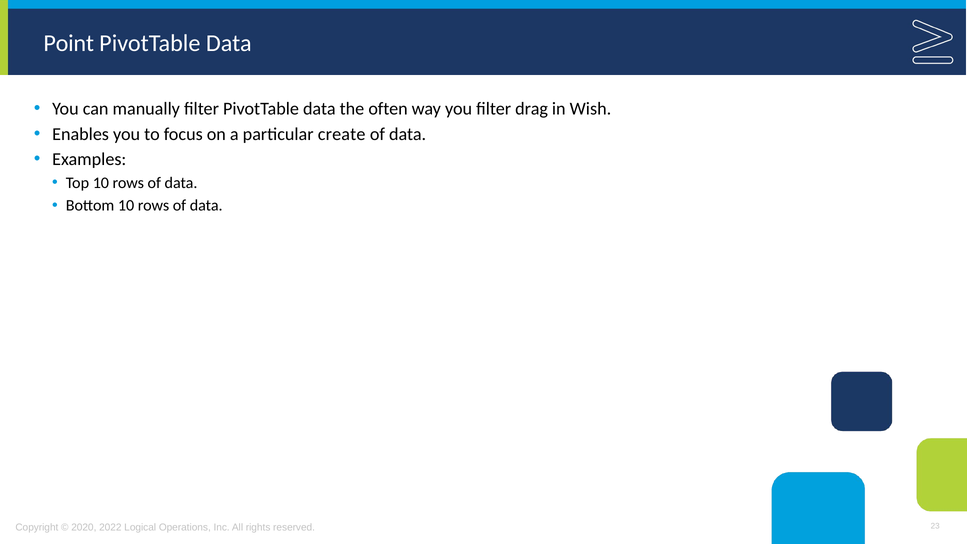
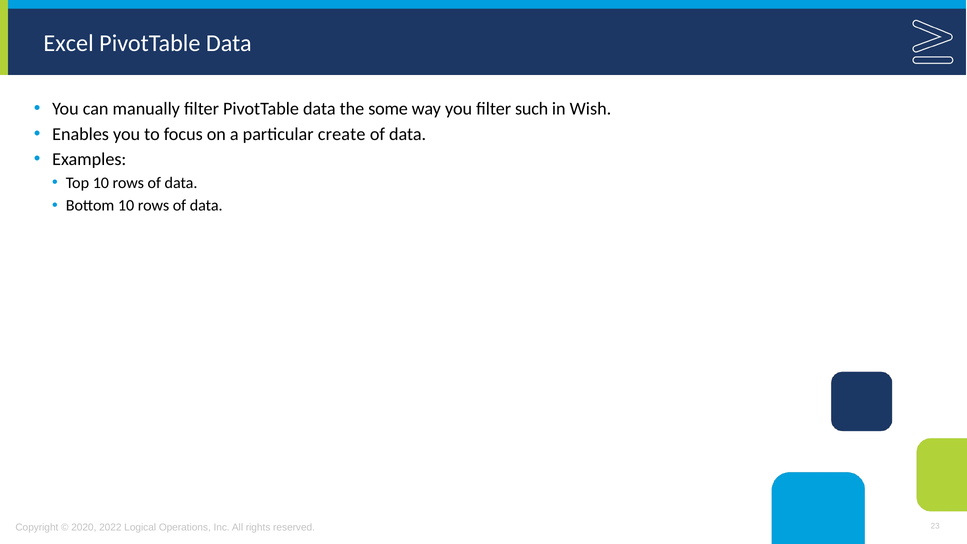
Point: Point -> Excel
often: often -> some
drag: drag -> such
